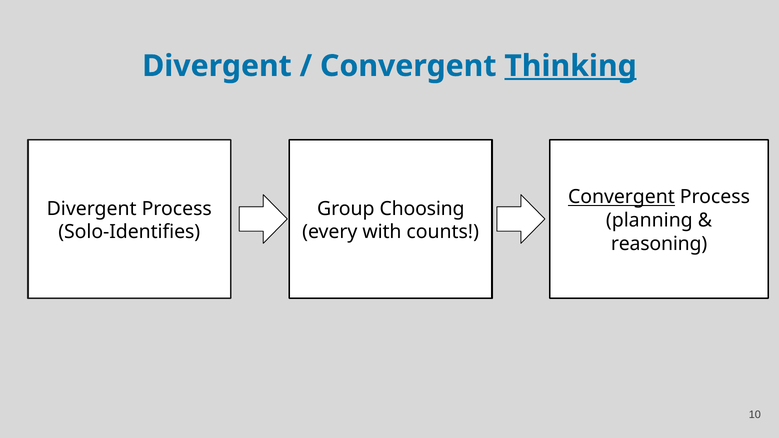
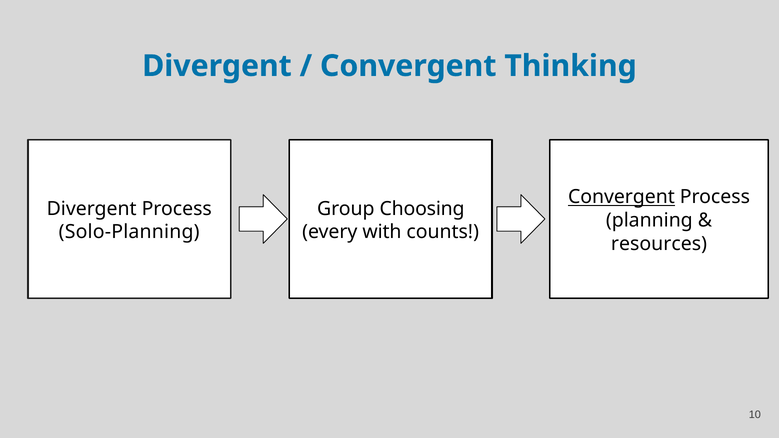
Thinking underline: present -> none
Solo-Identifies: Solo-Identifies -> Solo-Planning
reasoning: reasoning -> resources
